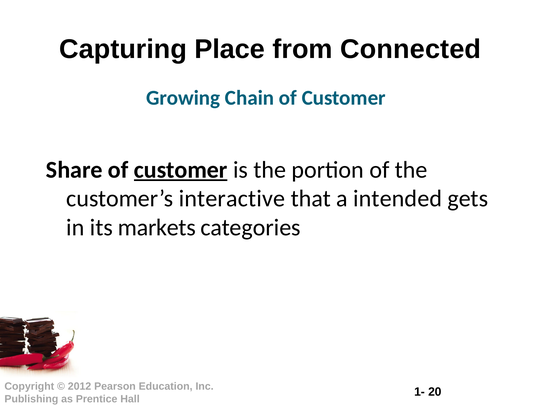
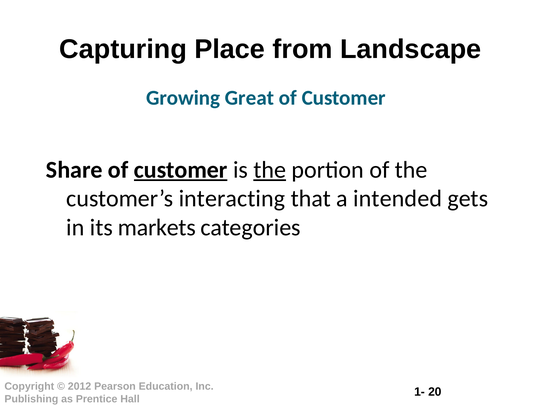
Connected: Connected -> Landscape
Chain: Chain -> Great
the at (270, 170) underline: none -> present
interactive: interactive -> interacting
